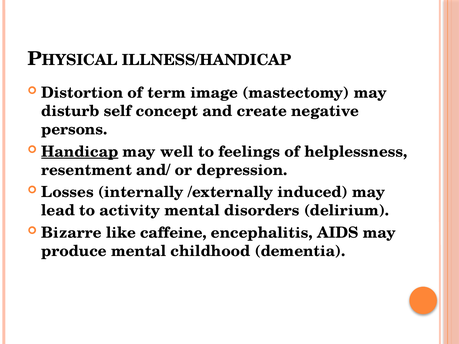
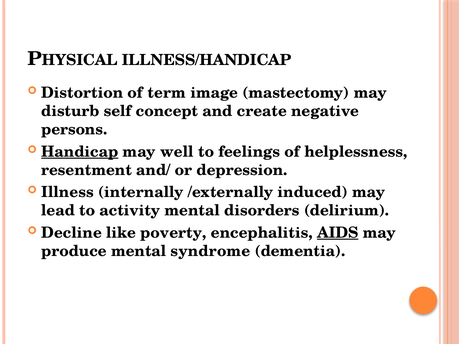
Losses: Losses -> Illness
Bizarre: Bizarre -> Decline
caffeine: caffeine -> poverty
AIDS underline: none -> present
childhood: childhood -> syndrome
